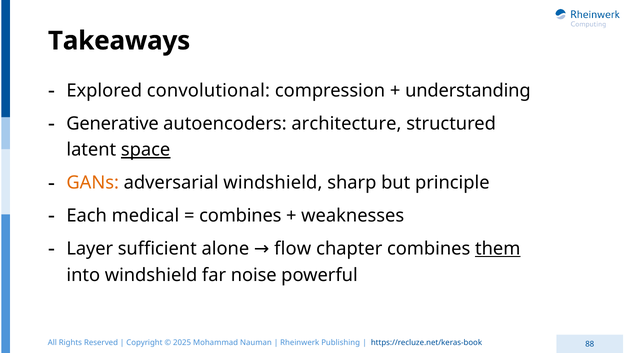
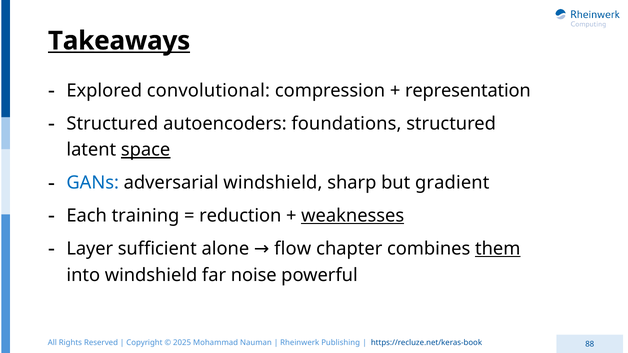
Takeaways underline: none -> present
understanding: understanding -> representation
Generative at (113, 124): Generative -> Structured
architecture: architecture -> foundations
GANs colour: orange -> blue
principle: principle -> gradient
medical: medical -> training
combines at (240, 216): combines -> reduction
weaknesses underline: none -> present
